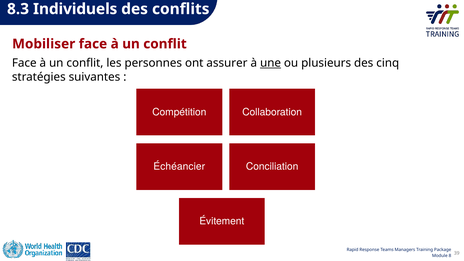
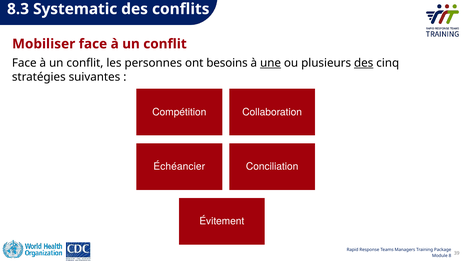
Individuels: Individuels -> Systematic
assurer: assurer -> besoins
des at (364, 63) underline: none -> present
